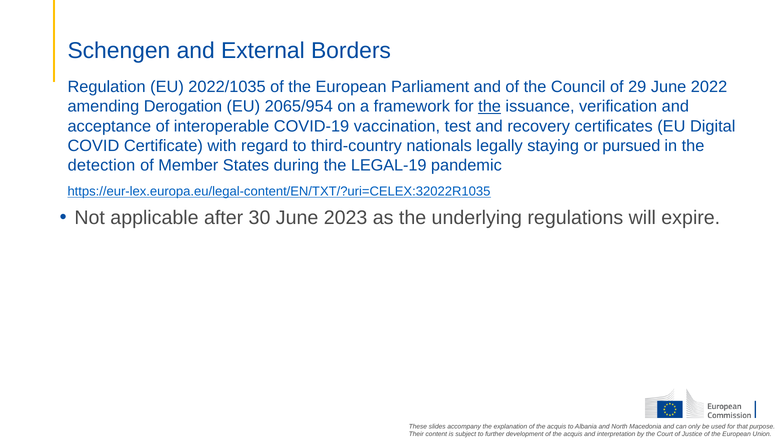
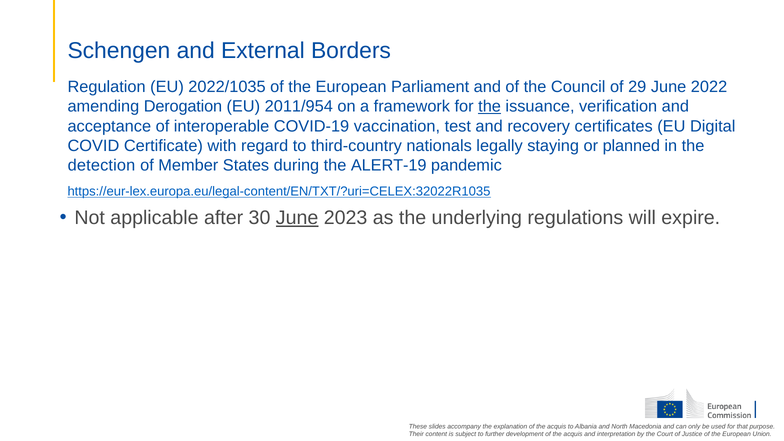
2065/954: 2065/954 -> 2011/954
pursued: pursued -> planned
LEGAL-19: LEGAL-19 -> ALERT-19
June at (297, 218) underline: none -> present
